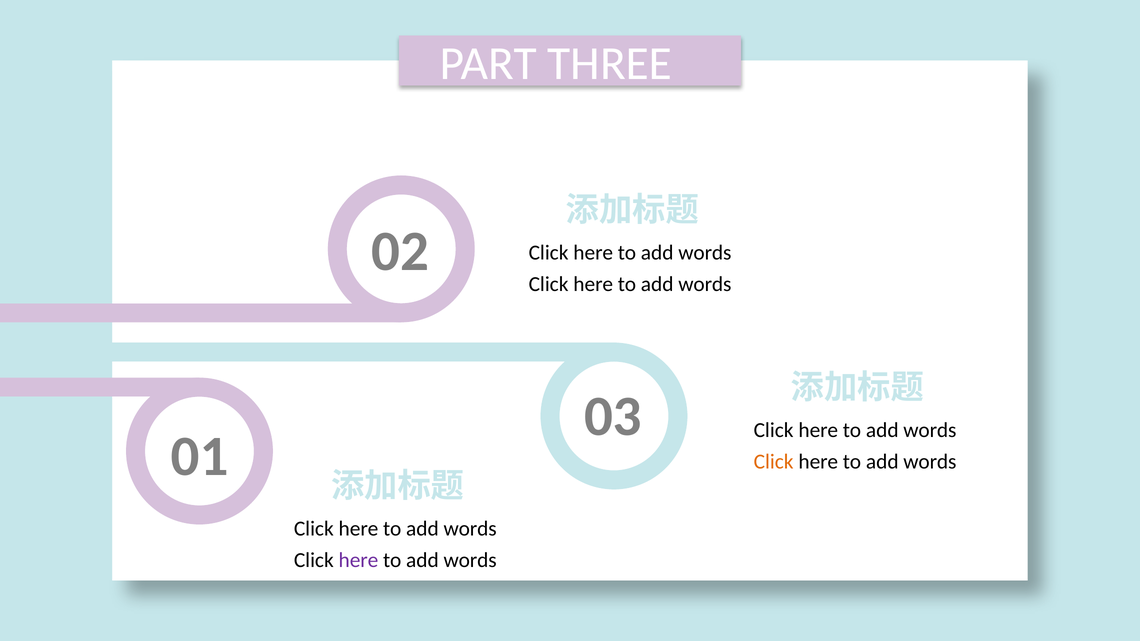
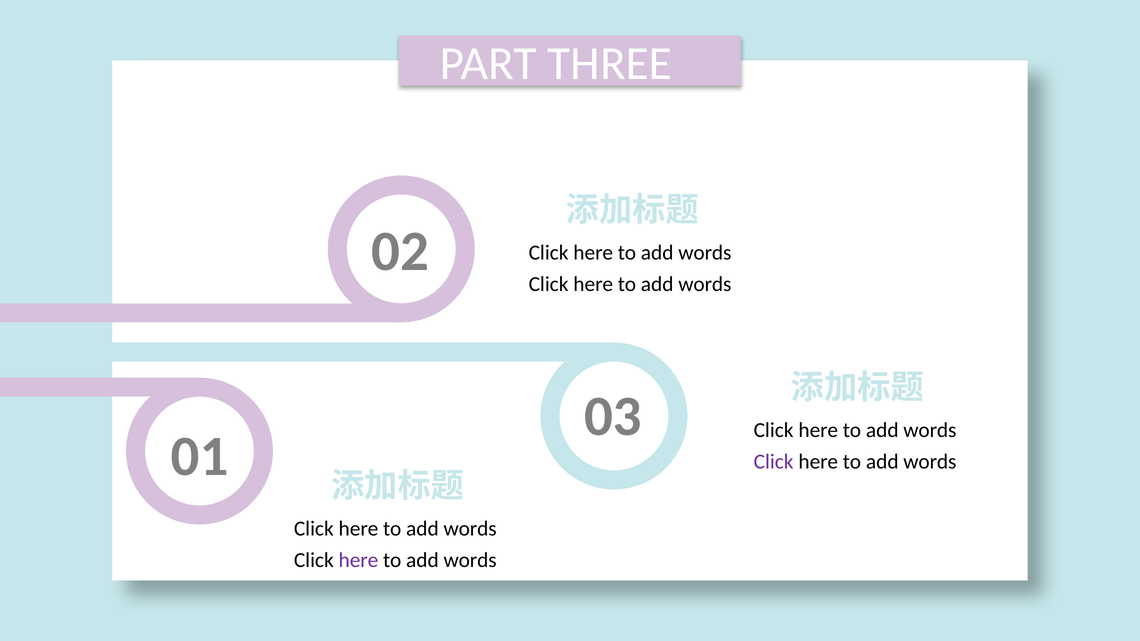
Click at (774, 462) colour: orange -> purple
